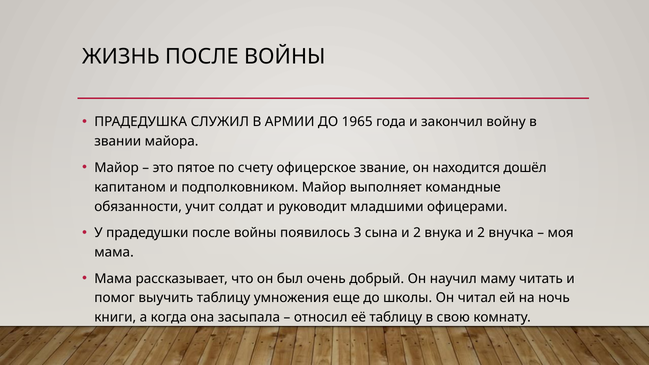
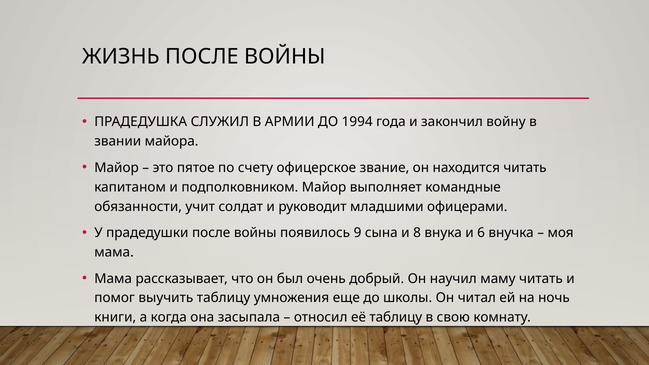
1965: 1965 -> 1994
находится дошёл: дошёл -> читать
3: 3 -> 9
сына и 2: 2 -> 8
внука и 2: 2 -> 6
